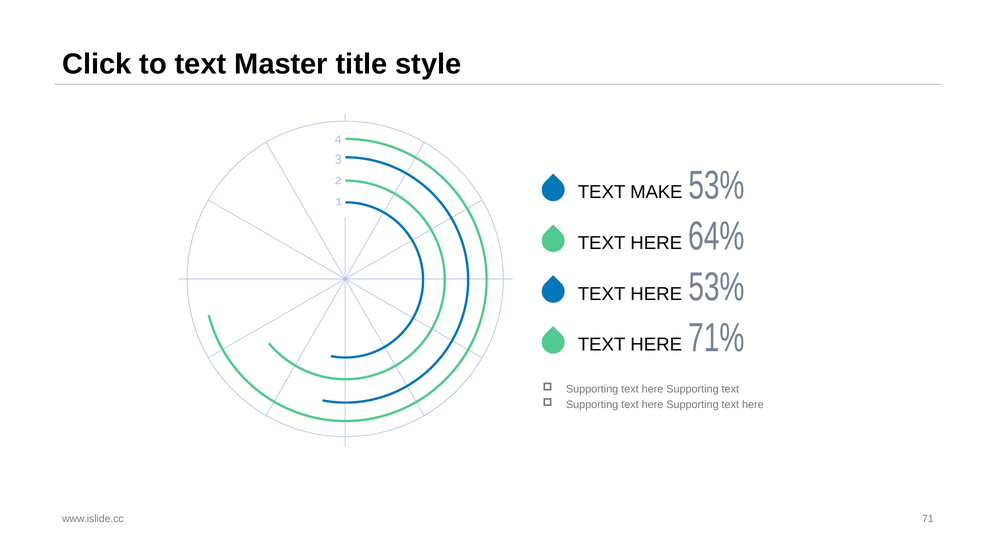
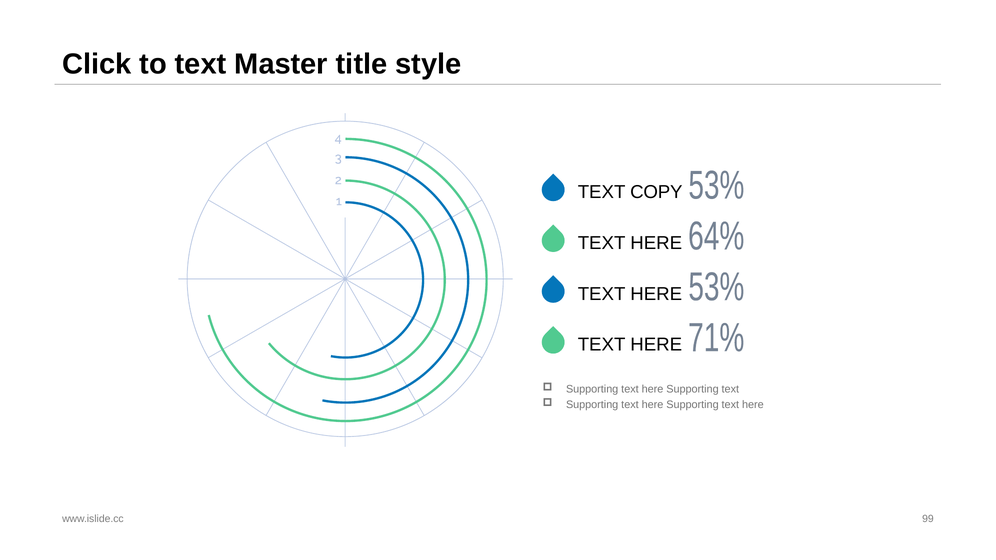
MAKE: MAKE -> COPY
71: 71 -> 99
